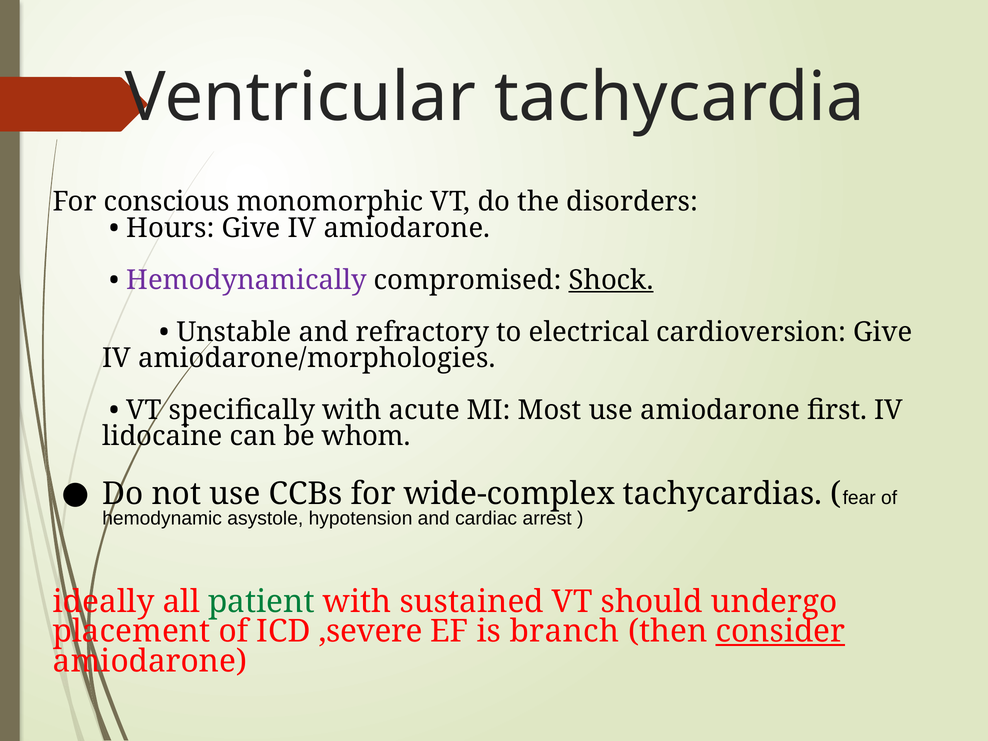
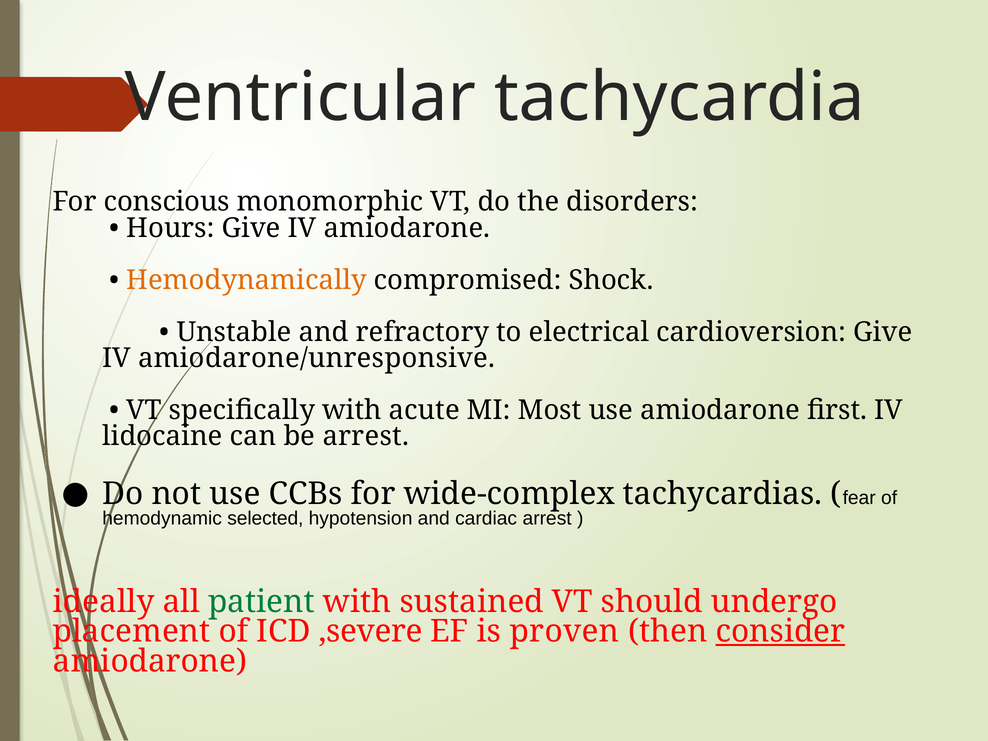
Hemodynamically colour: purple -> orange
Shock underline: present -> none
amiodarone/morphologies: amiodarone/morphologies -> amiodarone/unresponsive
be whom: whom -> arrest
asystole: asystole -> selected
branch: branch -> proven
